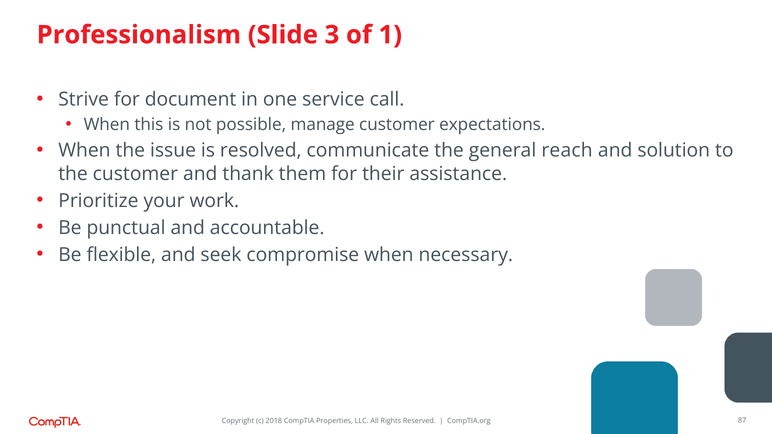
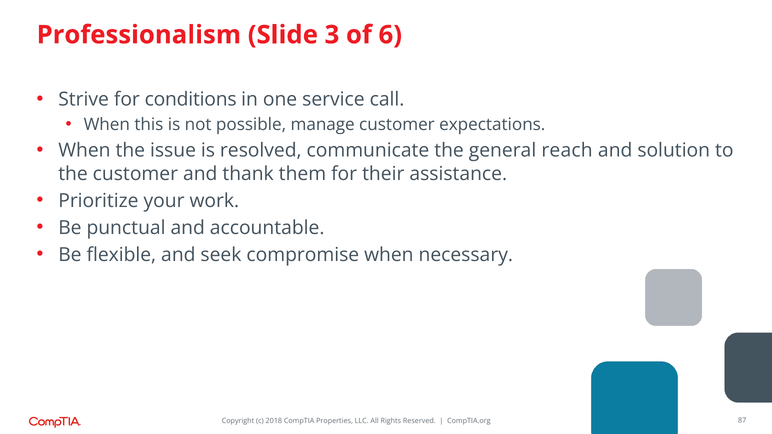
1: 1 -> 6
document: document -> conditions
